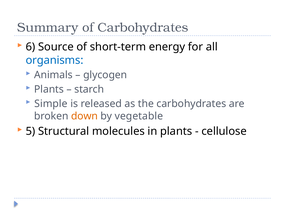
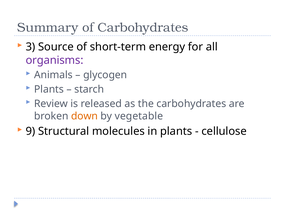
6: 6 -> 3
organisms colour: blue -> purple
Simple: Simple -> Review
5: 5 -> 9
